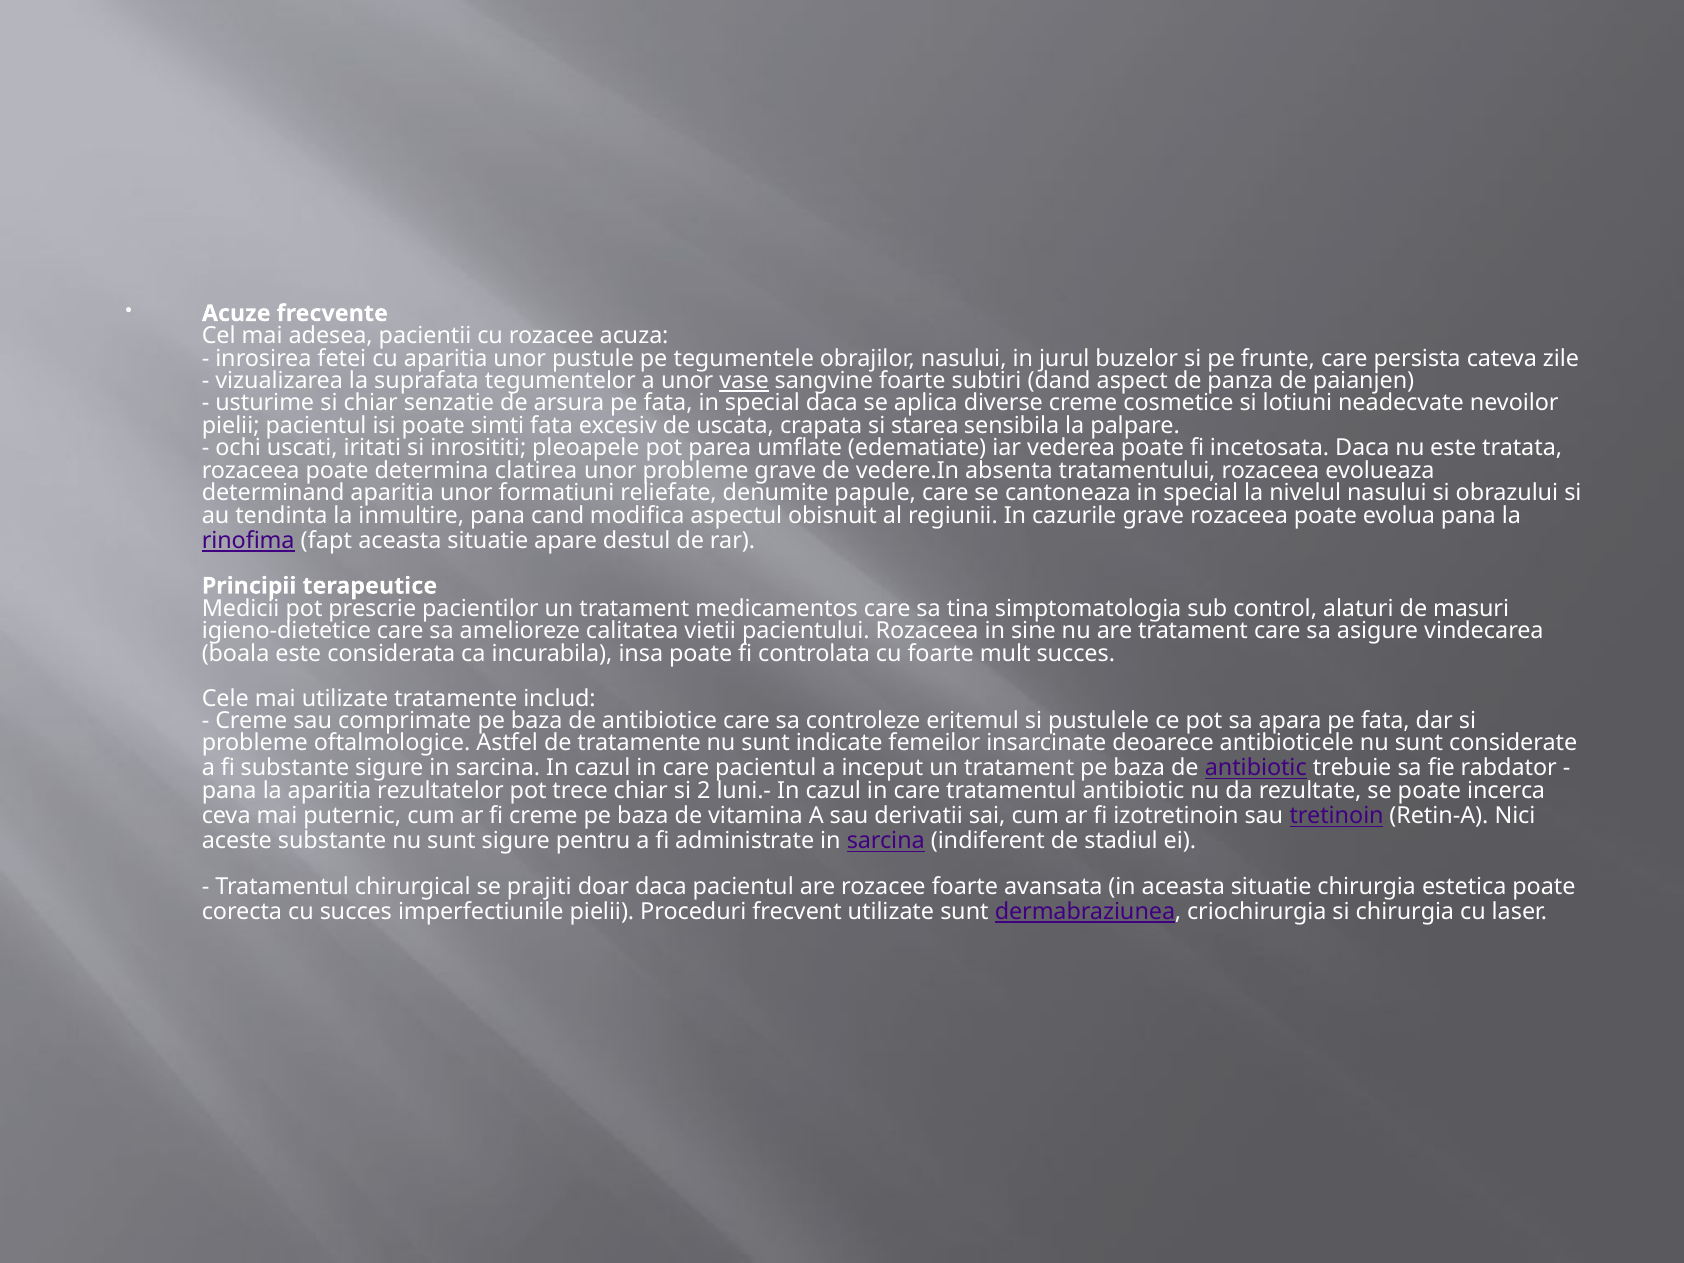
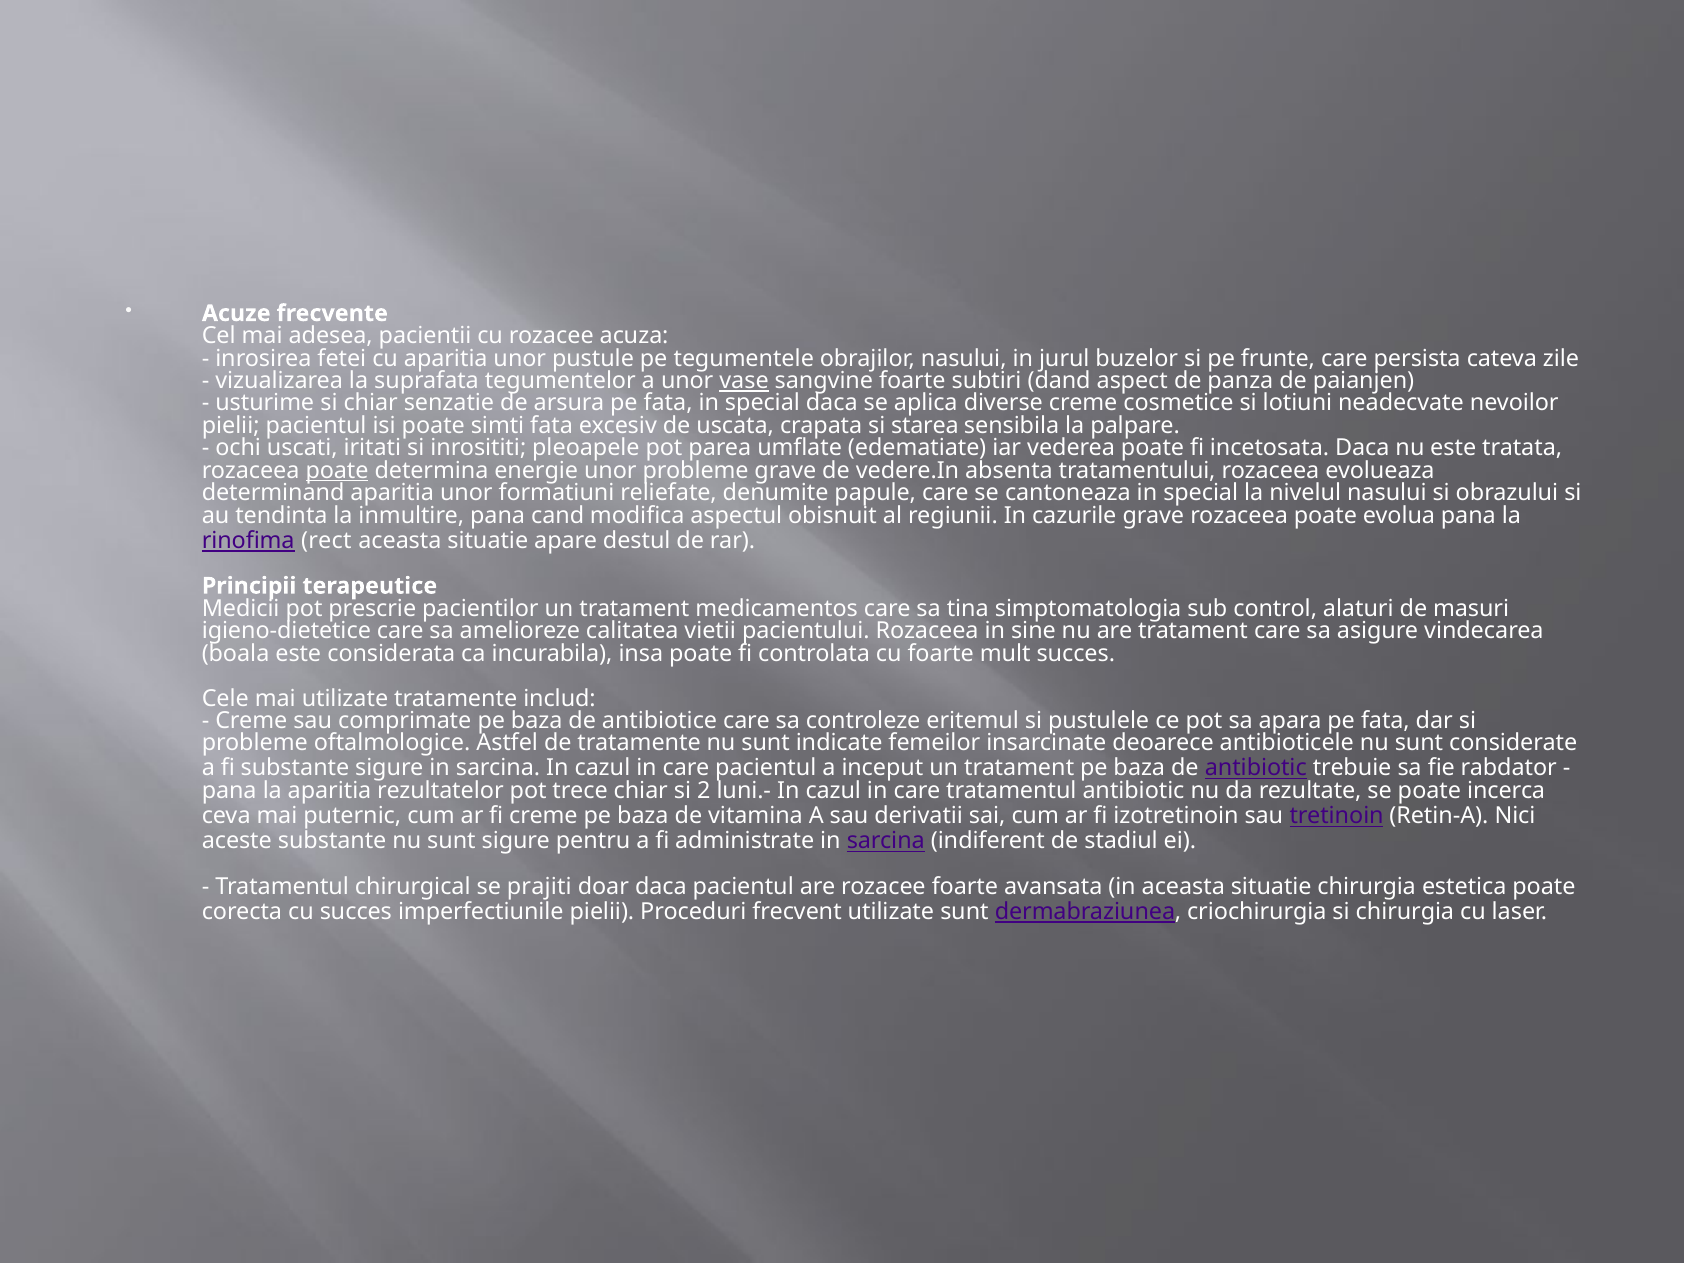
poate at (337, 471) underline: none -> present
clatirea: clatirea -> energie
fapt: fapt -> rect
